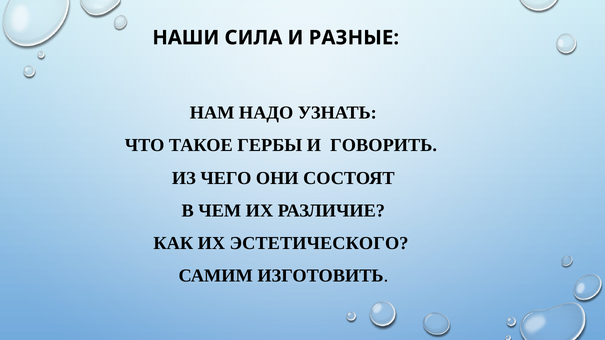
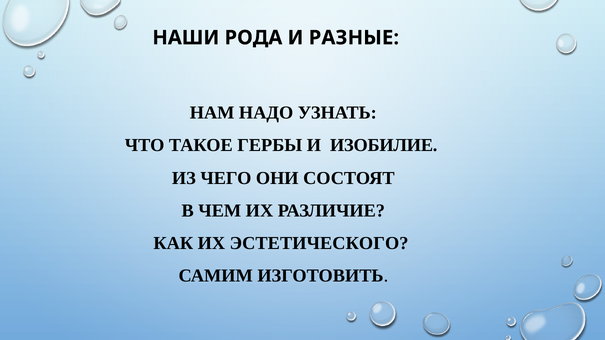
СИЛА: СИЛА -> РОДА
ГОВОРИТЬ: ГОВОРИТЬ -> ИЗОБИЛИЕ
